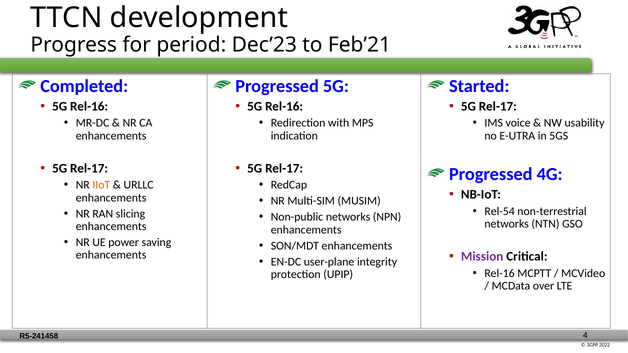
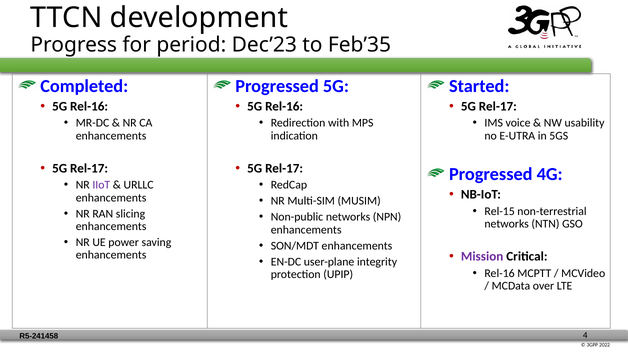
Feb’21: Feb’21 -> Feb’35
IIoT colour: orange -> purple
Rel-54: Rel-54 -> Rel-15
